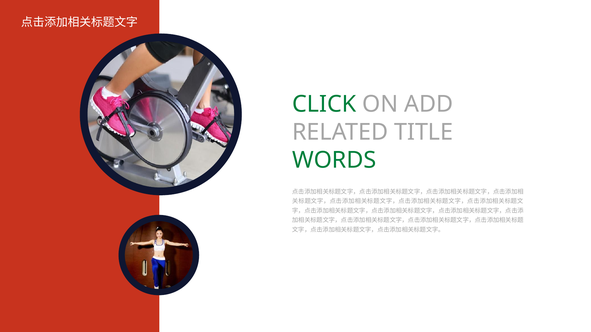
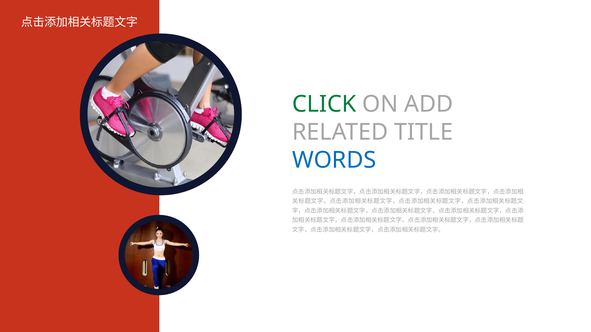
WORDS colour: green -> blue
